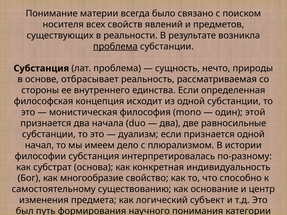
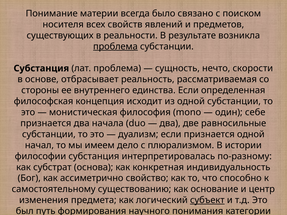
природы: природы -> скорости
этой: этой -> себе
многообразие: многообразие -> ассиметрично
субъект underline: none -> present
